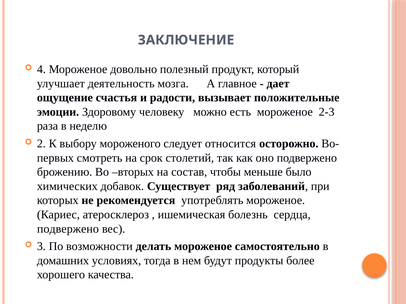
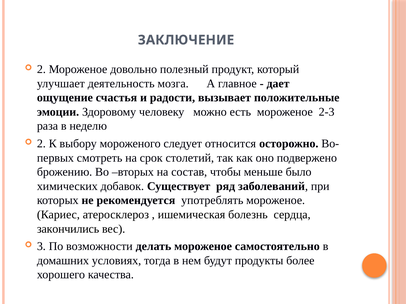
4 at (41, 69): 4 -> 2
подвержено at (68, 229): подвержено -> закончились
